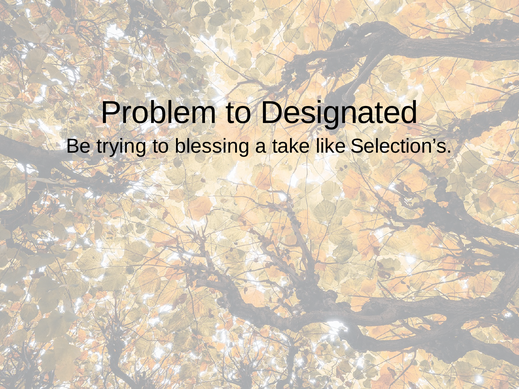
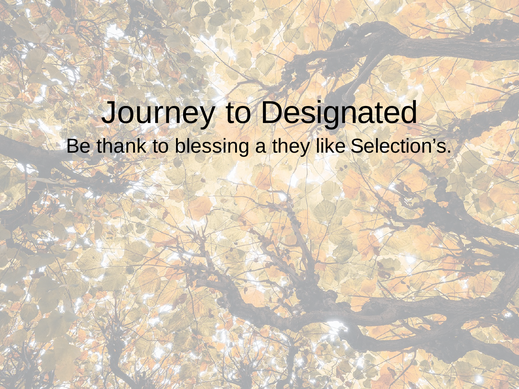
Problem: Problem -> Journey
trying: trying -> thank
take: take -> they
